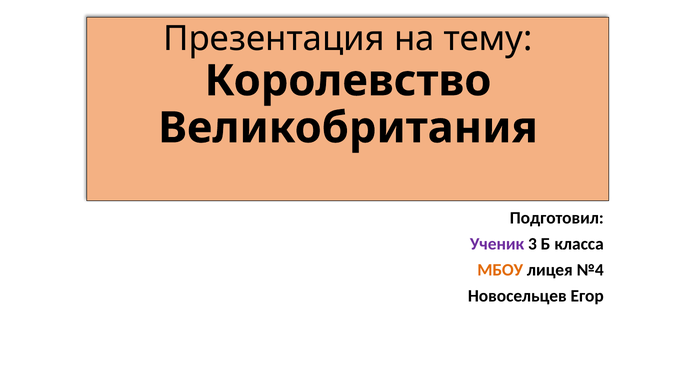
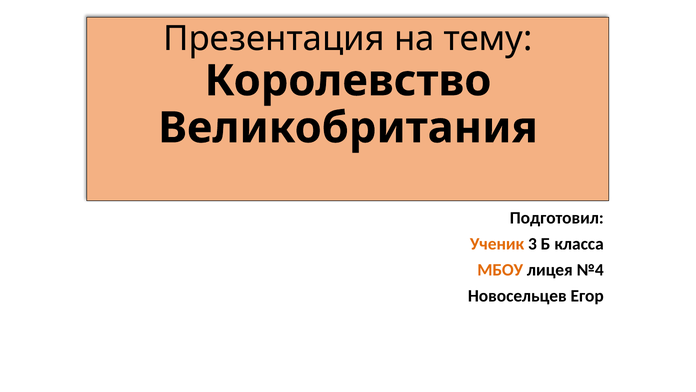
Ученик colour: purple -> orange
